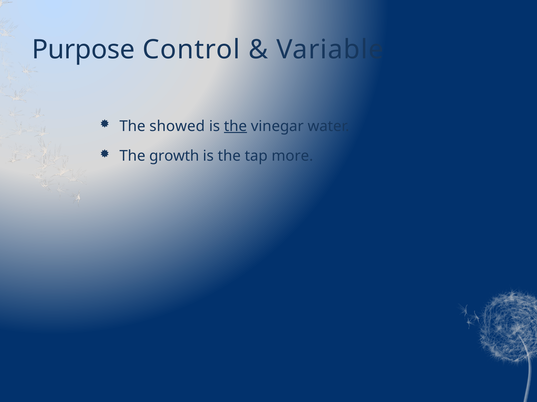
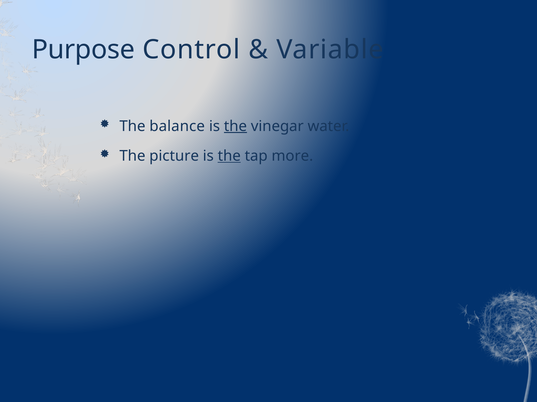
showed: showed -> balance
growth: growth -> picture
the at (229, 156) underline: none -> present
